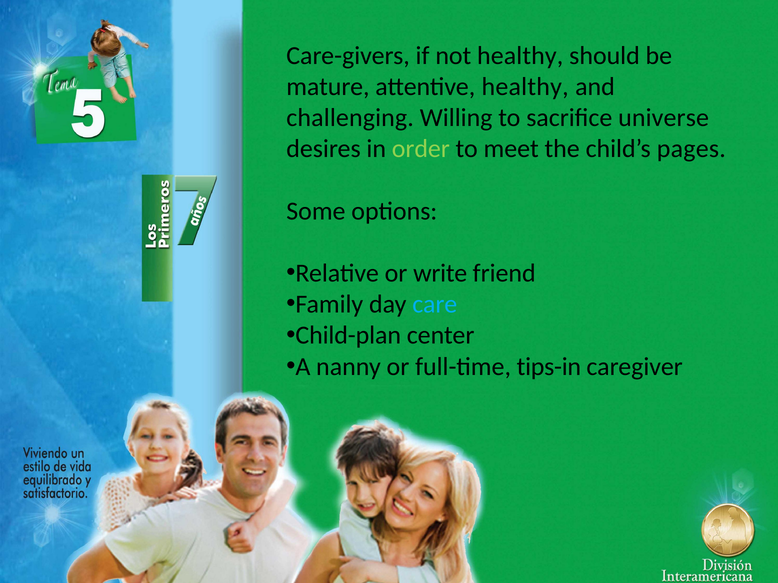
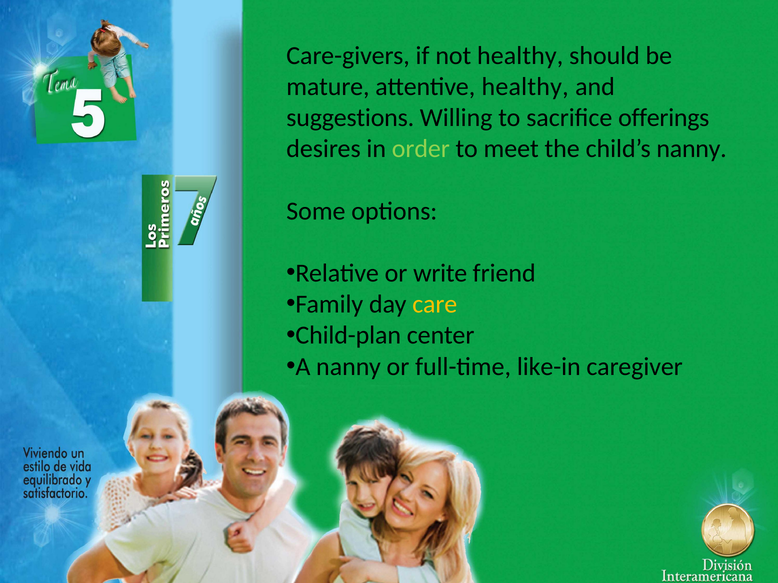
challenging: challenging -> suggestions
universe: universe -> offerings
child’s pages: pages -> nanny
care colour: light blue -> yellow
tips-in: tips-in -> like-in
